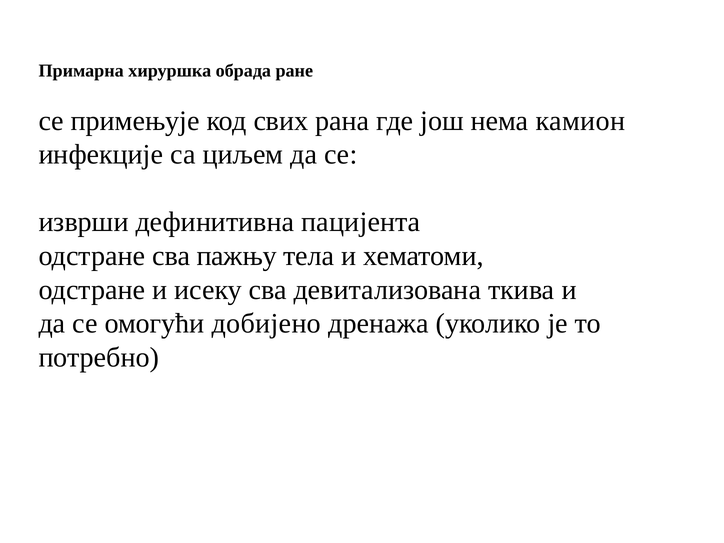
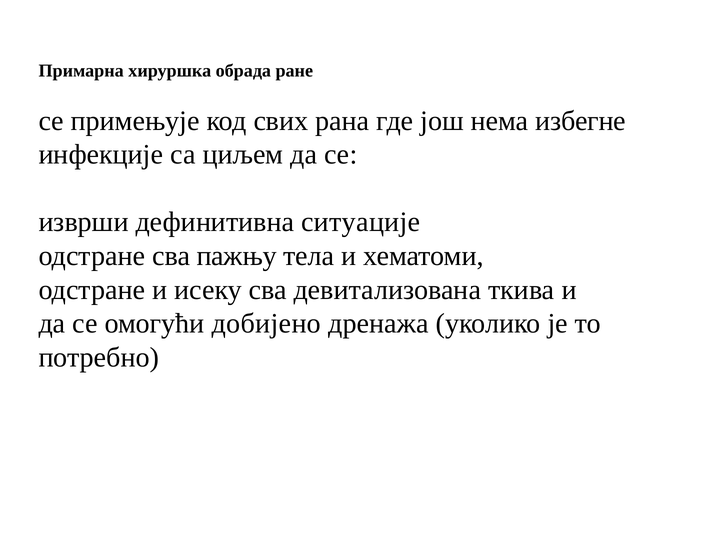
камион: камион -> избегне
пацијента: пацијента -> ситуације
